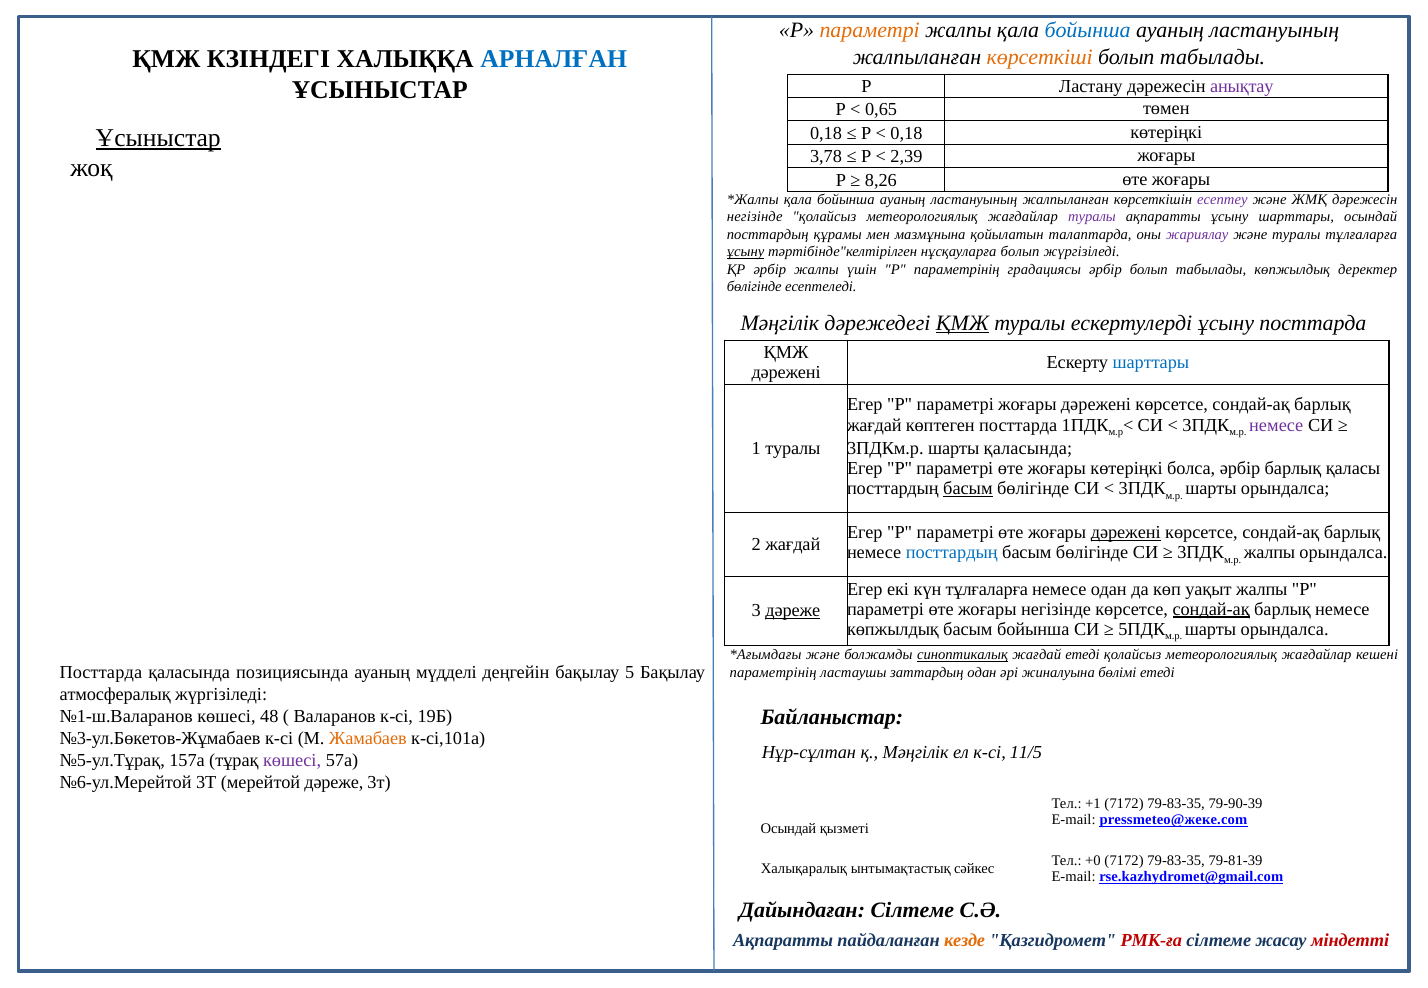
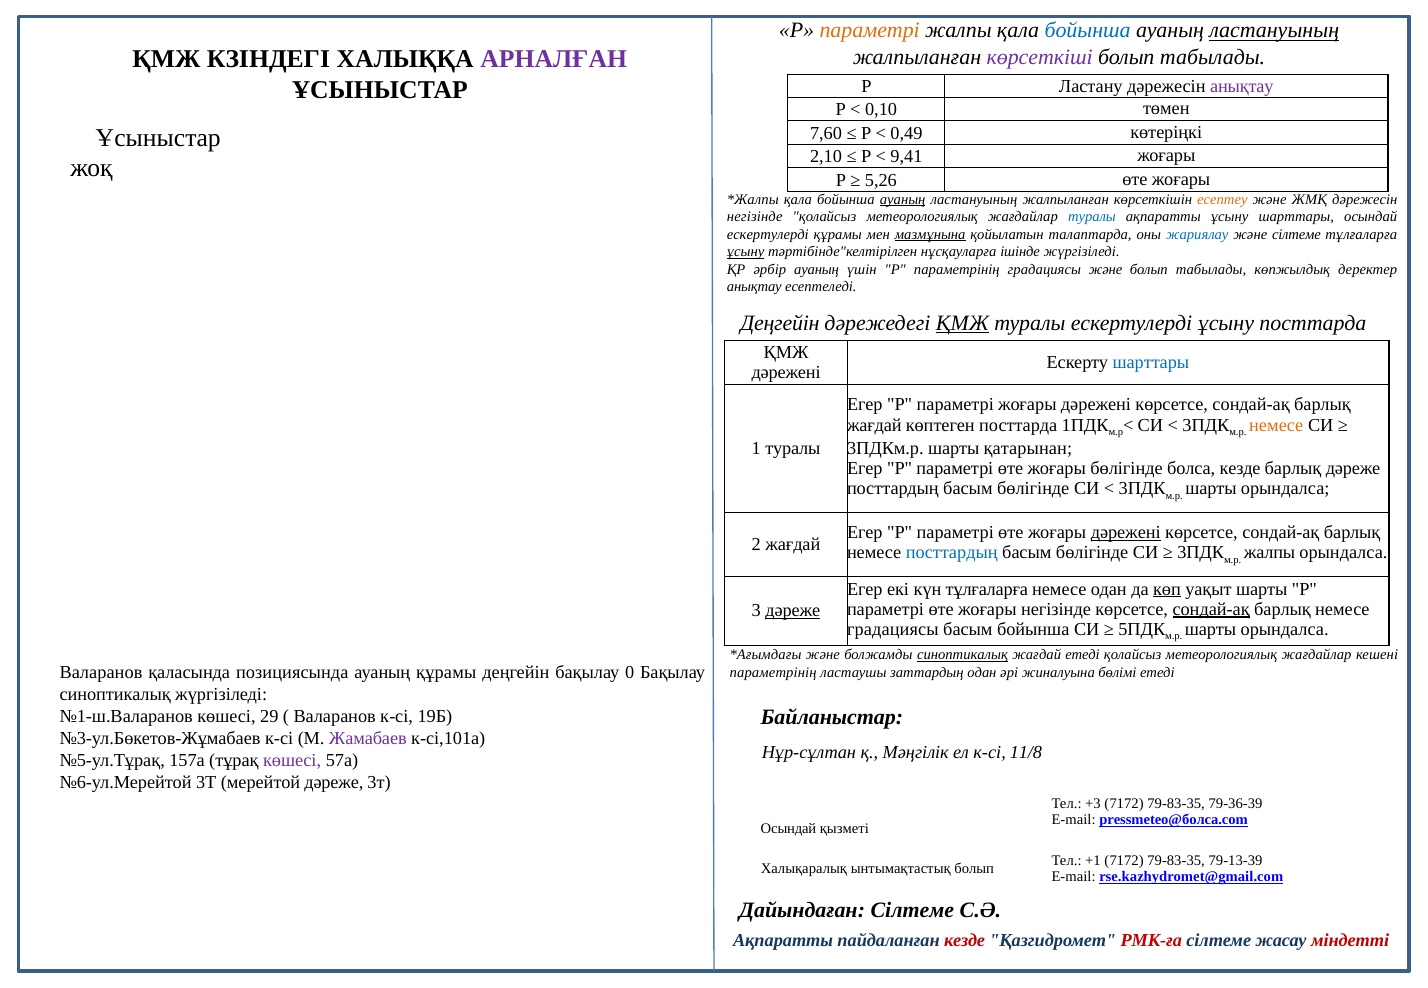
ластануының at (1274, 31) underline: none -> present
көрсеткіші colour: orange -> purple
АРНАЛҒАН colour: blue -> purple
0,65: 0,65 -> 0,10
0,18 at (826, 133): 0,18 -> 7,60
0,18 at (906, 133): 0,18 -> 0,49
Ұсыныстар at (158, 138) underline: present -> none
3,78: 3,78 -> 2,10
2,39: 2,39 -> 9,41
8,26: 8,26 -> 5,26
ауаның at (903, 199) underline: none -> present
есептеу colour: purple -> orange
туралы at (1092, 217) colour: purple -> blue
посттардың at (768, 235): посттардың -> ескертулерді
мазмұнына underline: none -> present
жариялау colour: purple -> blue
және туралы: туралы -> сілтеме
нұсқауларға болып: болып -> ішінде
әрбір жалпы: жалпы -> ауаның
градациясы әрбір: әрбір -> және
бөлігінде at (754, 287): бөлігінде -> анықтау
Мәңгілік at (780, 323): Мәңгілік -> Деңгейін
немесе at (1276, 425) colour: purple -> orange
шарты қаласында: қаласында -> қатарынан
жоғары көтеріңкі: көтеріңкі -> бөлігінде
болса әрбір: әрбір -> кезде
барлық қаласы: қаласы -> дәреже
басым at (968, 489) underline: present -> none
көп underline: none -> present
уақыт жалпы: жалпы -> шарты
көпжылдық at (893, 630): көпжылдық -> градациясы
Посттарда at (101, 673): Посттарда -> Валаранов
ауаның мүдделі: мүдделі -> құрамы
5: 5 -> 0
атмосфералық at (115, 695): атмосфералық -> синоптикалық
48: 48 -> 29
Жамабаев colour: orange -> purple
11/5: 11/5 -> 11/8
+1: +1 -> +3
79-90-39: 79-90-39 -> 79-36-39
pressmeteo@жеке.com: pressmeteo@жеке.com -> pressmeteo@болса.com
+0: +0 -> +1
79-81-39: 79-81-39 -> 79-13-39
ынтымақтастық сәйкес: сәйкес -> болып
кезде at (965, 941) colour: orange -> red
